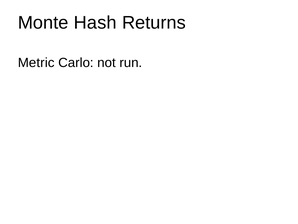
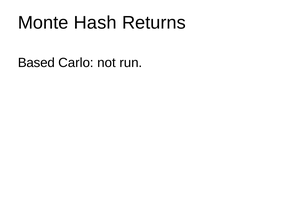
Metric: Metric -> Based
